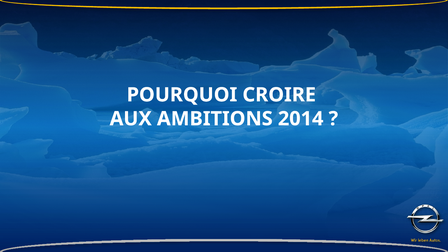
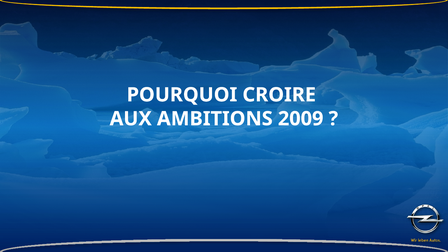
2014: 2014 -> 2009
